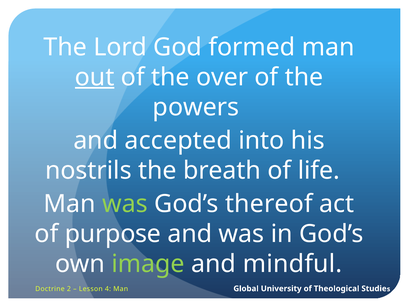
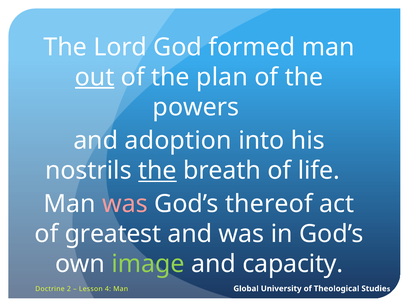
over: over -> plan
accepted: accepted -> adoption
the at (157, 170) underline: none -> present
was at (125, 204) colour: light green -> pink
purpose: purpose -> greatest
mindful: mindful -> capacity
